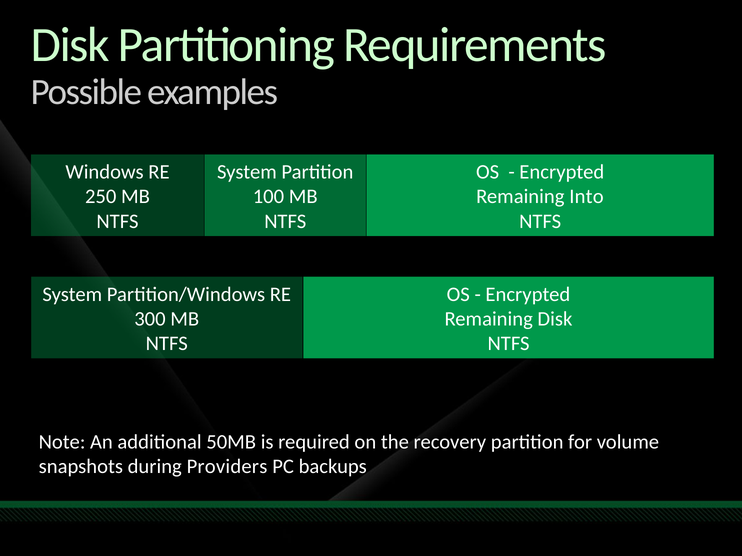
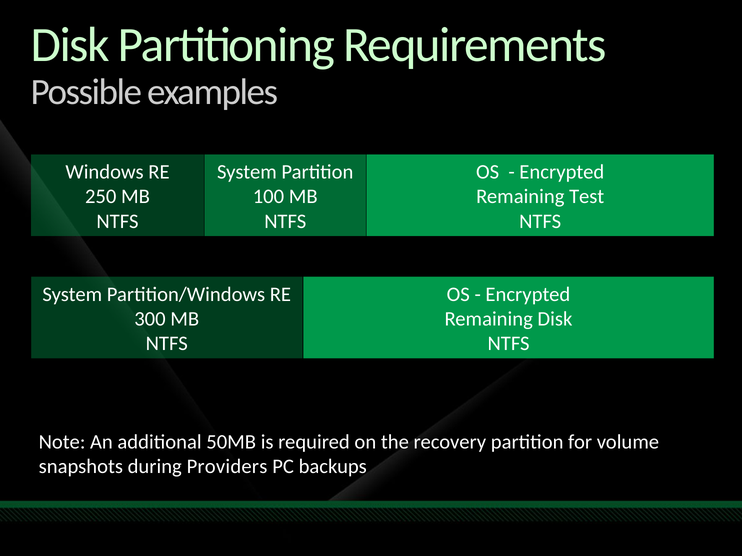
Into: Into -> Test
